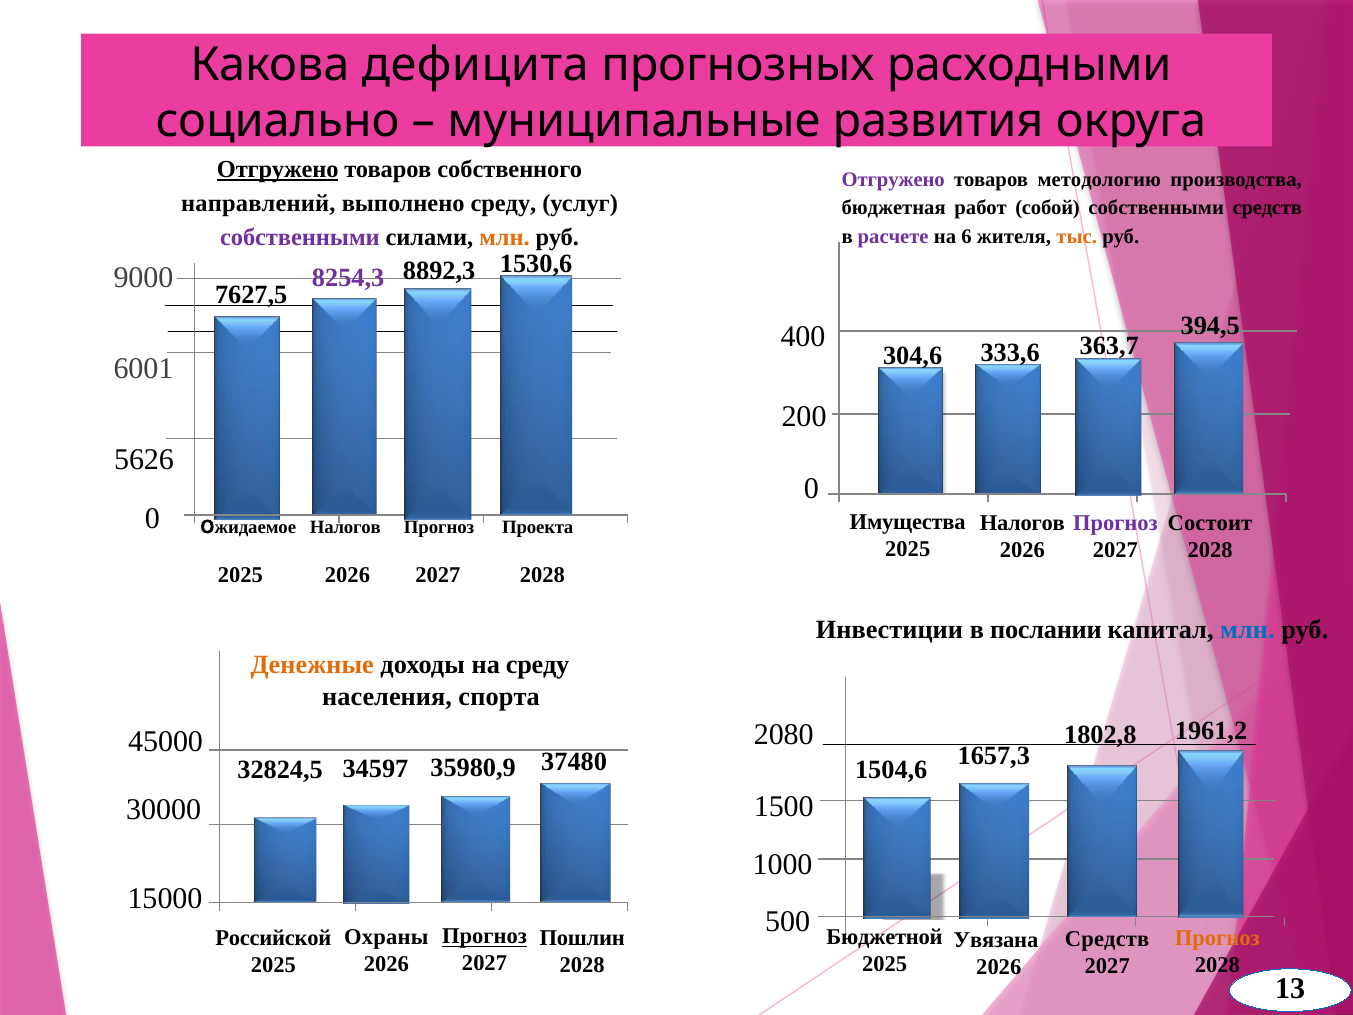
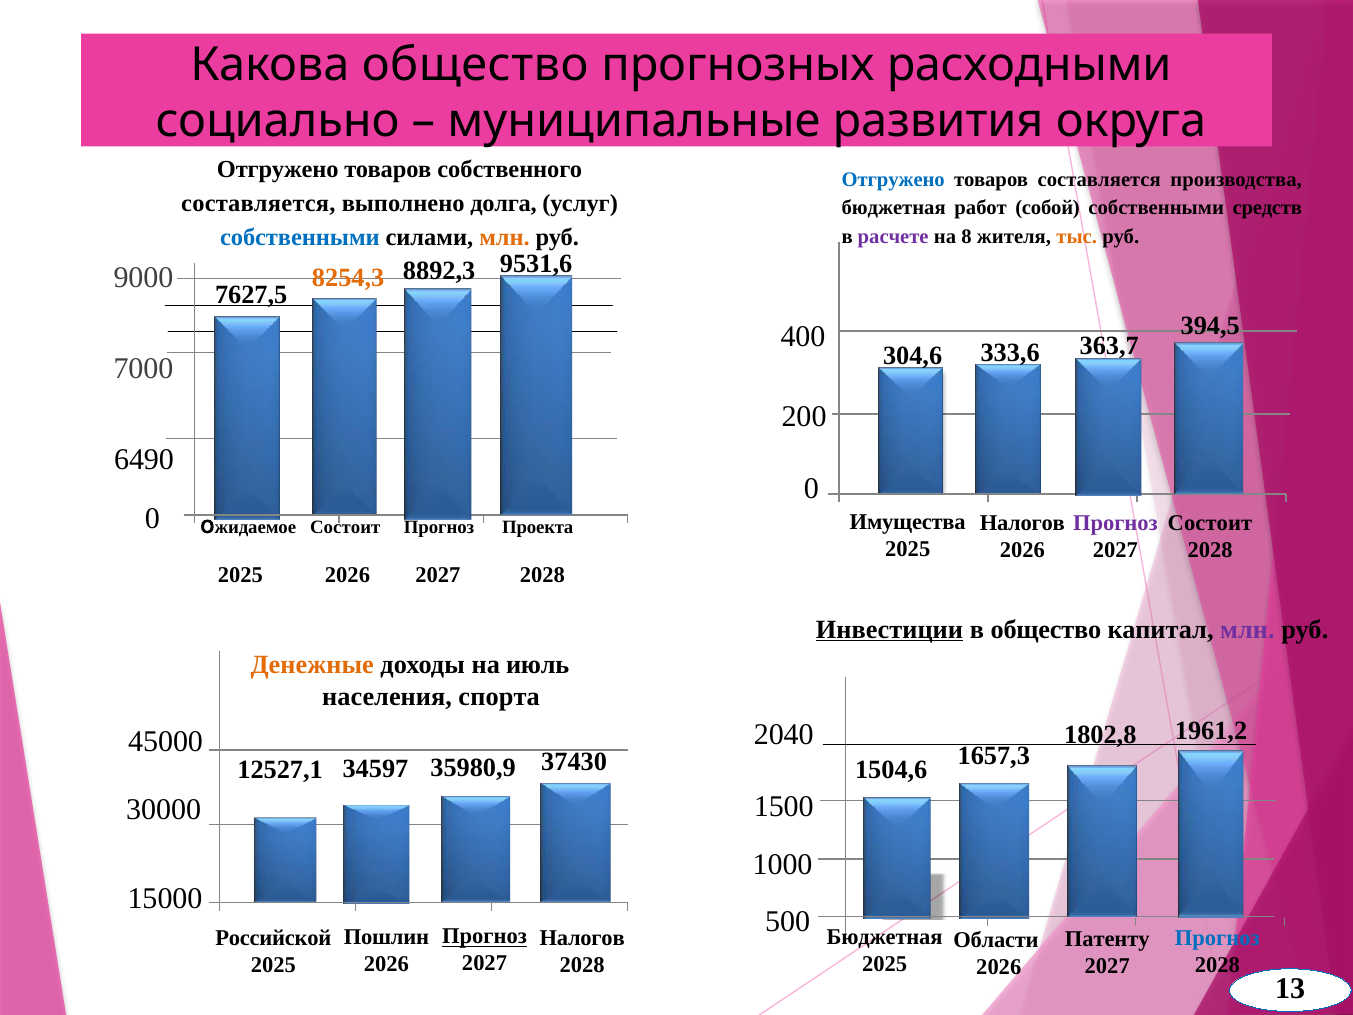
Какова дефицита: дефицита -> общество
Отгружено at (278, 169) underline: present -> none
Отгружено at (893, 179) colour: purple -> blue
товаров методологию: методологию -> составляется
направлений at (258, 203): направлений -> составляется
выполнено среду: среду -> долга
собственными at (300, 237) colour: purple -> blue
6: 6 -> 8
8254,3 colour: purple -> orange
1530,6: 1530,6 -> 9531,6
6001: 6001 -> 7000
5626: 5626 -> 6490
Налогов at (345, 527): Налогов -> Состоит
Инвестиции underline: none -> present
в послании: послании -> общество
млн at (1247, 629) colour: blue -> purple
на среду: среду -> июль
2080: 2080 -> 2040
37480: 37480 -> 37430
32824,5: 32824,5 -> 12527,1
Охраны: Охраны -> Пошлин
Бюджетной at (885, 937): Бюджетной -> Бюджетная
Пошлин at (582, 938): Пошлин -> Налогов
Прогноз at (1217, 938) colour: orange -> blue
Средств at (1107, 939): Средств -> Патенту
Увязана: Увязана -> Области
